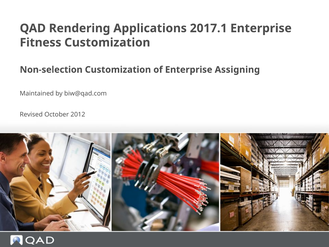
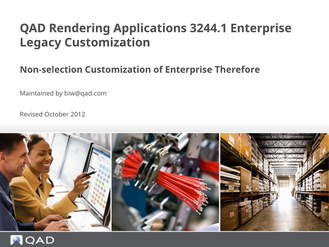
2017.1: 2017.1 -> 3244.1
Fitness: Fitness -> Legacy
Assigning: Assigning -> Therefore
